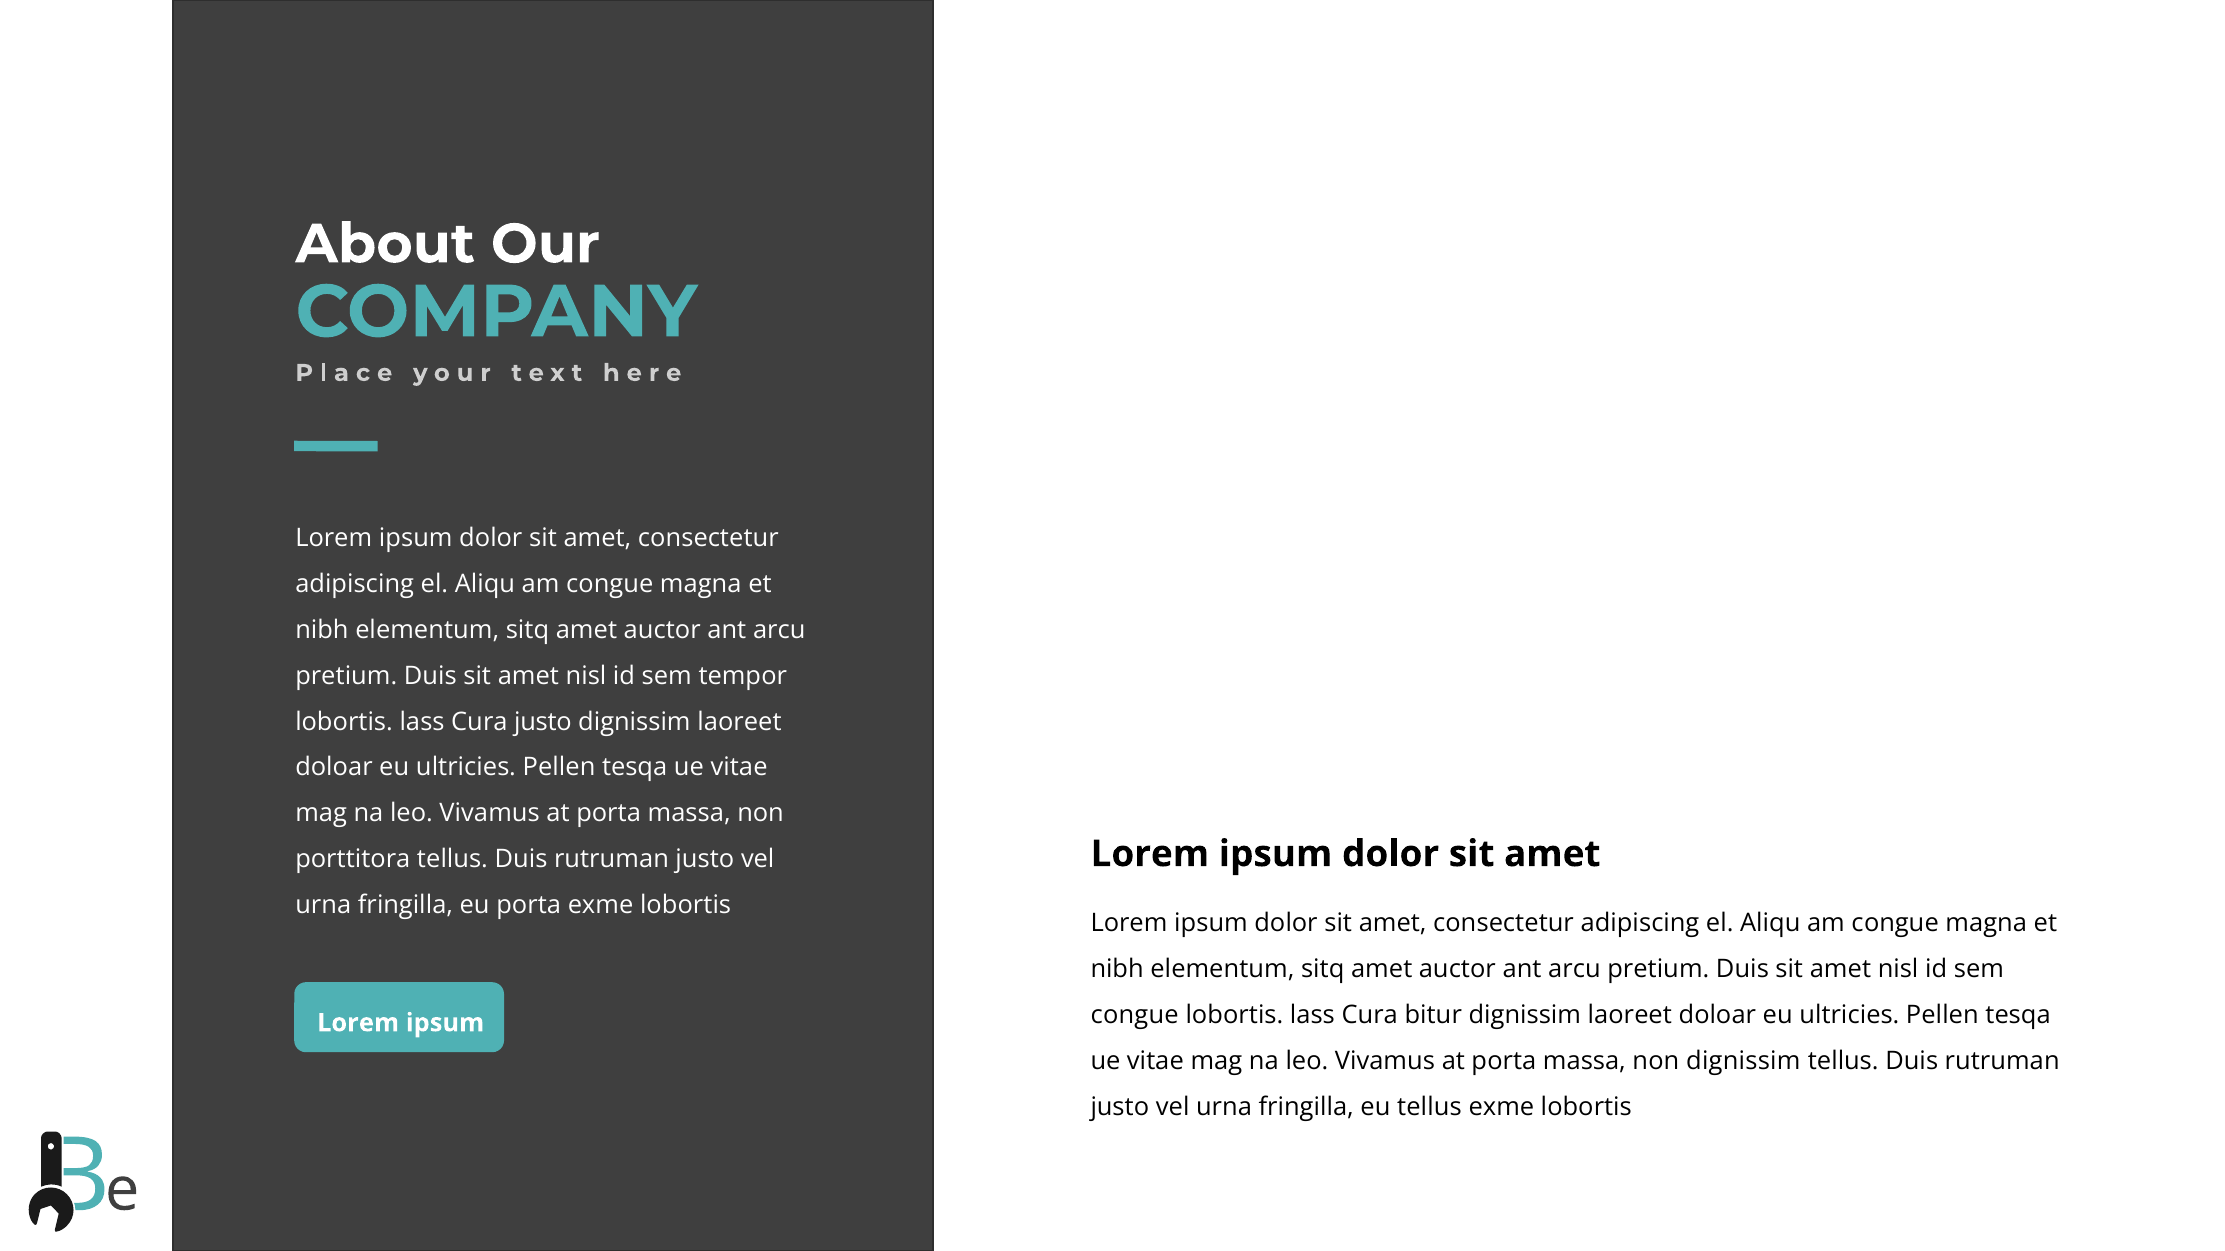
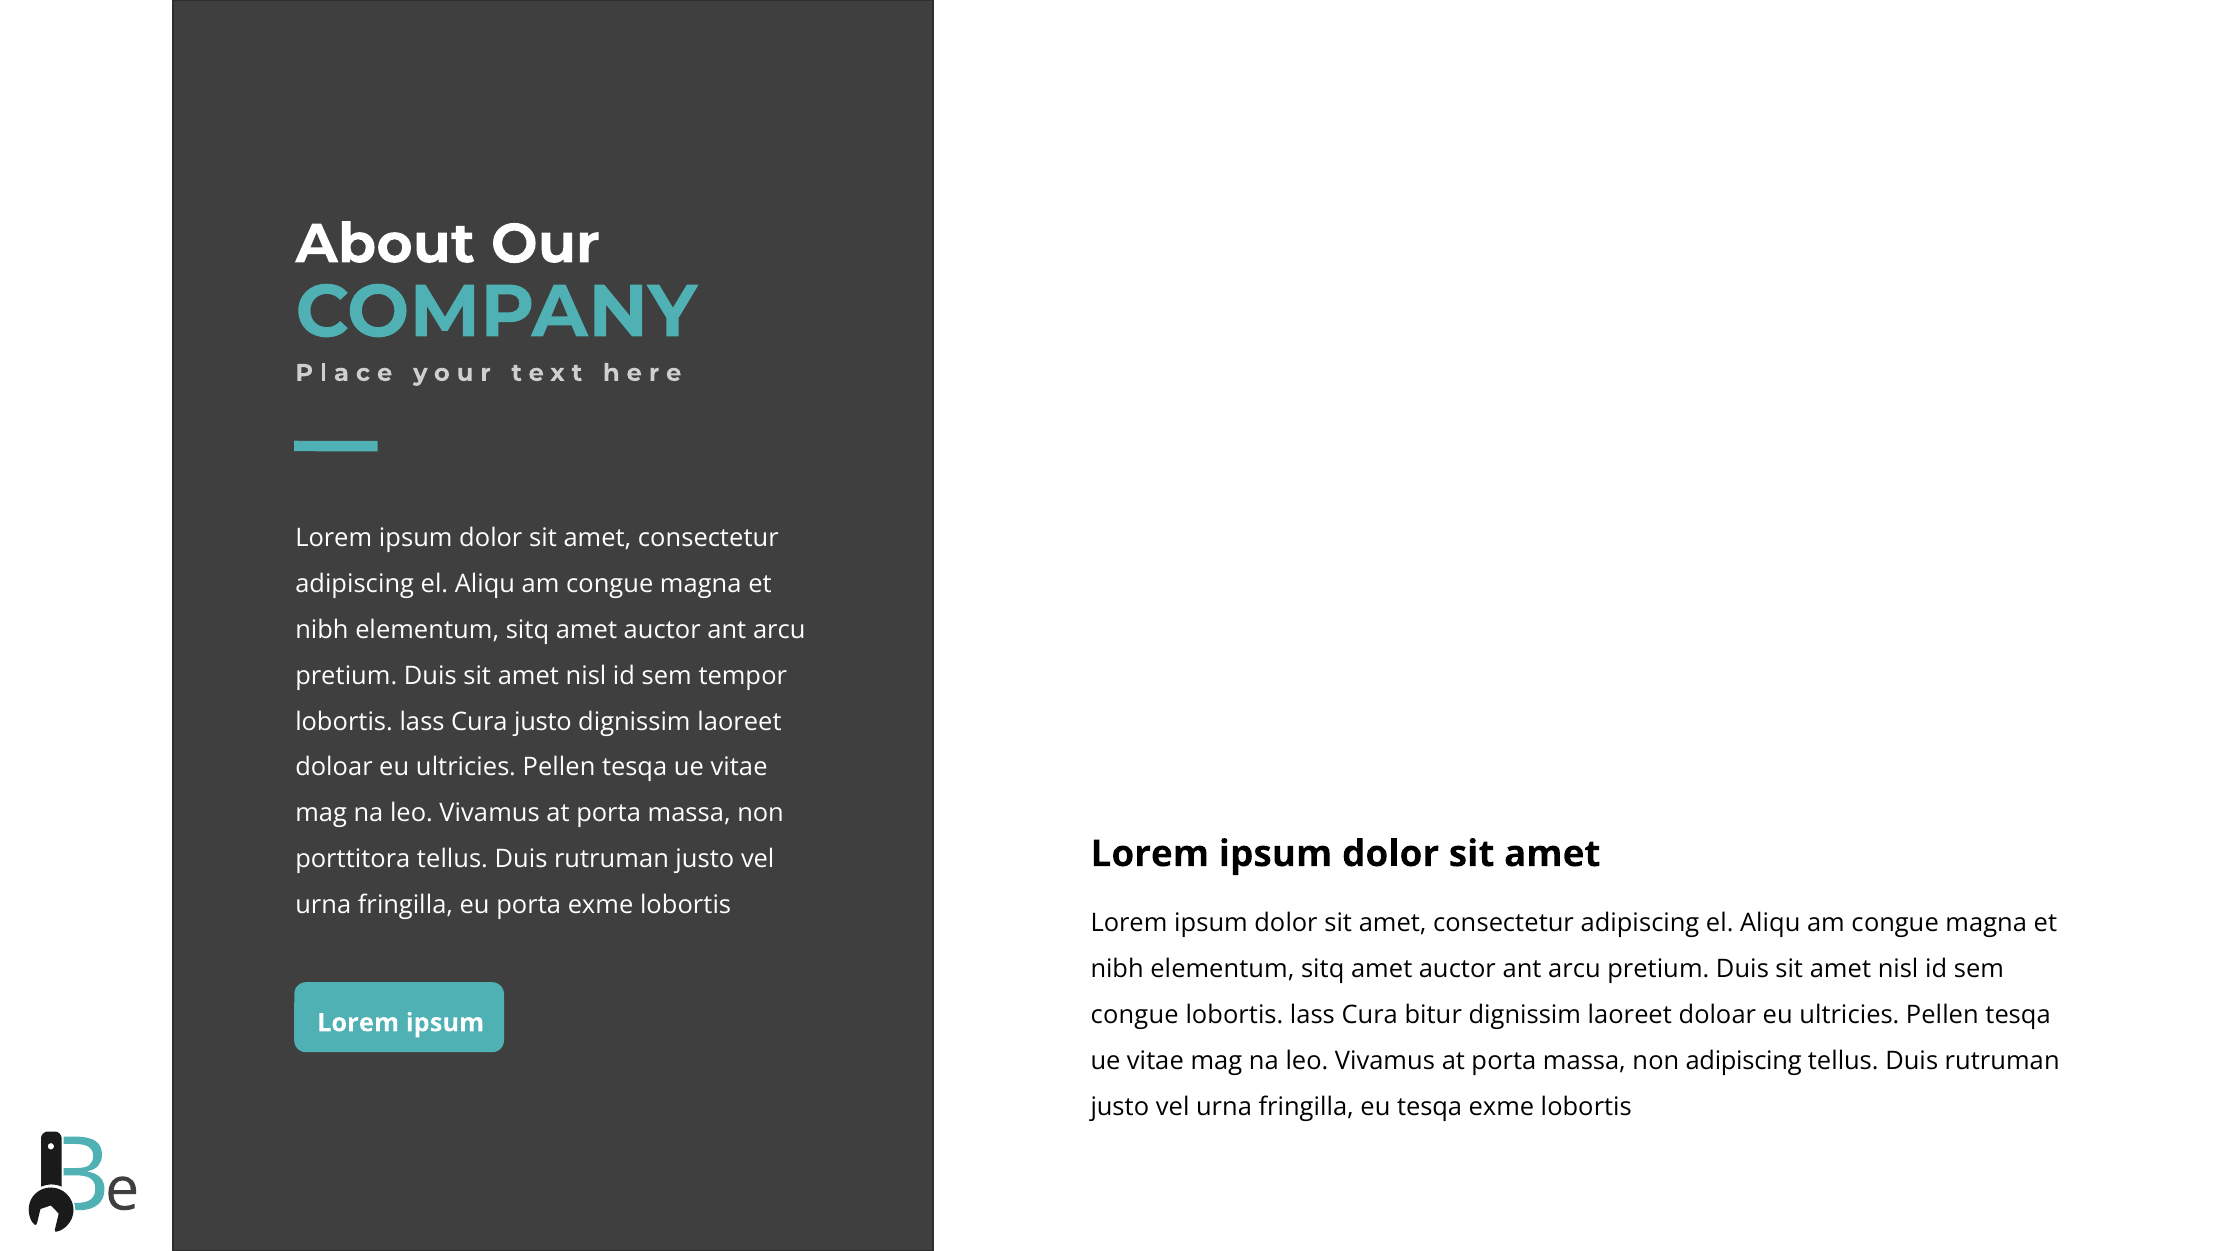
non dignissim: dignissim -> adipiscing
eu tellus: tellus -> tesqa
